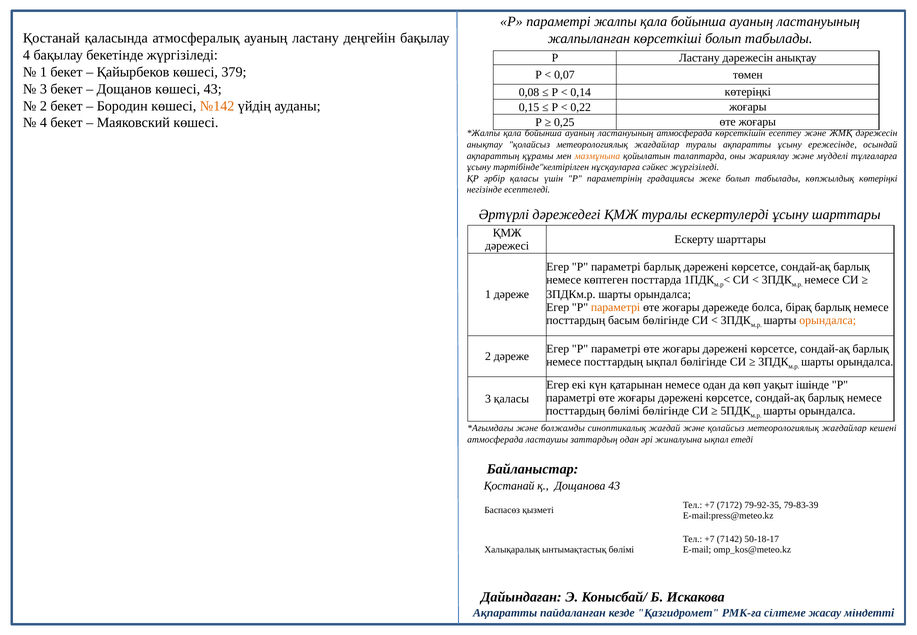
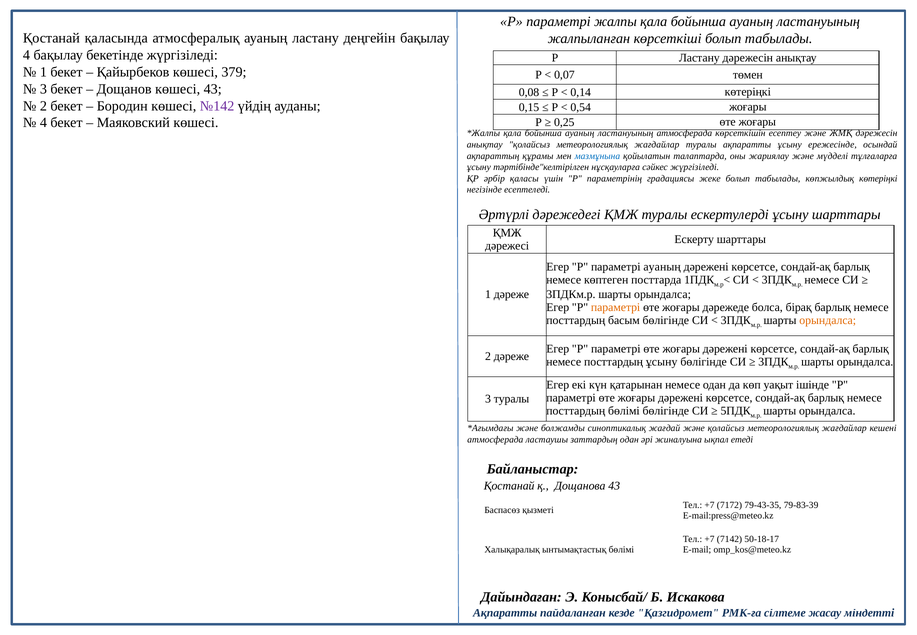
№142 colour: orange -> purple
0,22: 0,22 -> 0,54
мазмұнына colour: orange -> blue
параметрі барлық: барлық -> ауаның
посттардың ықпал: ықпал -> ұсыну
3 қаласы: қаласы -> туралы
79-92-35: 79-92-35 -> 79-43-35
